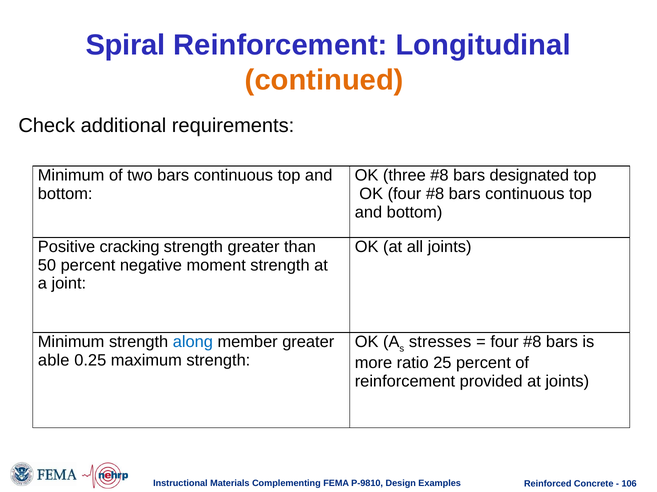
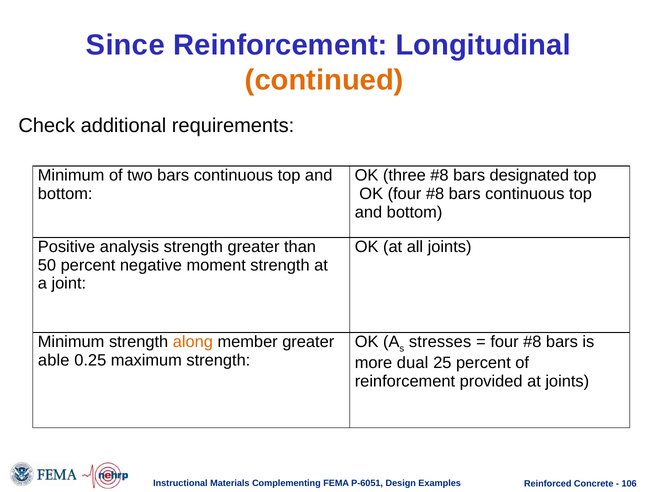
Spiral: Spiral -> Since
cracking: cracking -> analysis
along colour: blue -> orange
ratio: ratio -> dual
P-9810: P-9810 -> P-6051
